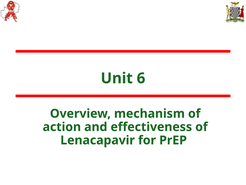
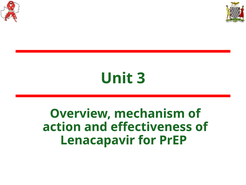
6: 6 -> 3
